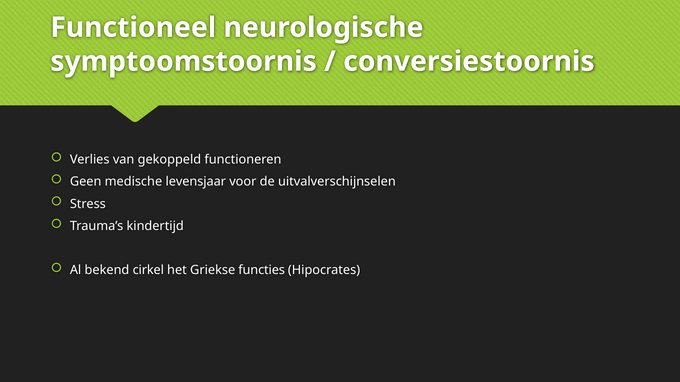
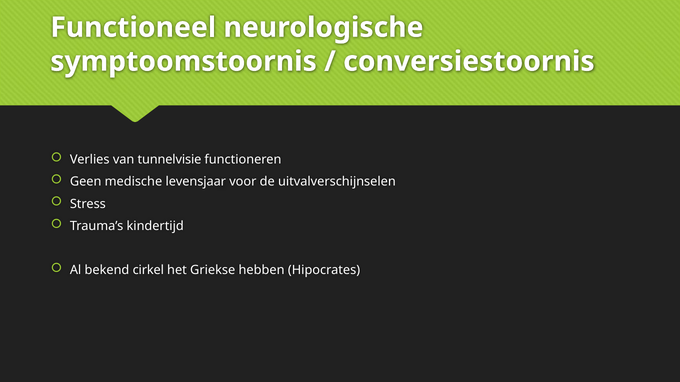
gekoppeld: gekoppeld -> tunnelvisie
functies: functies -> hebben
